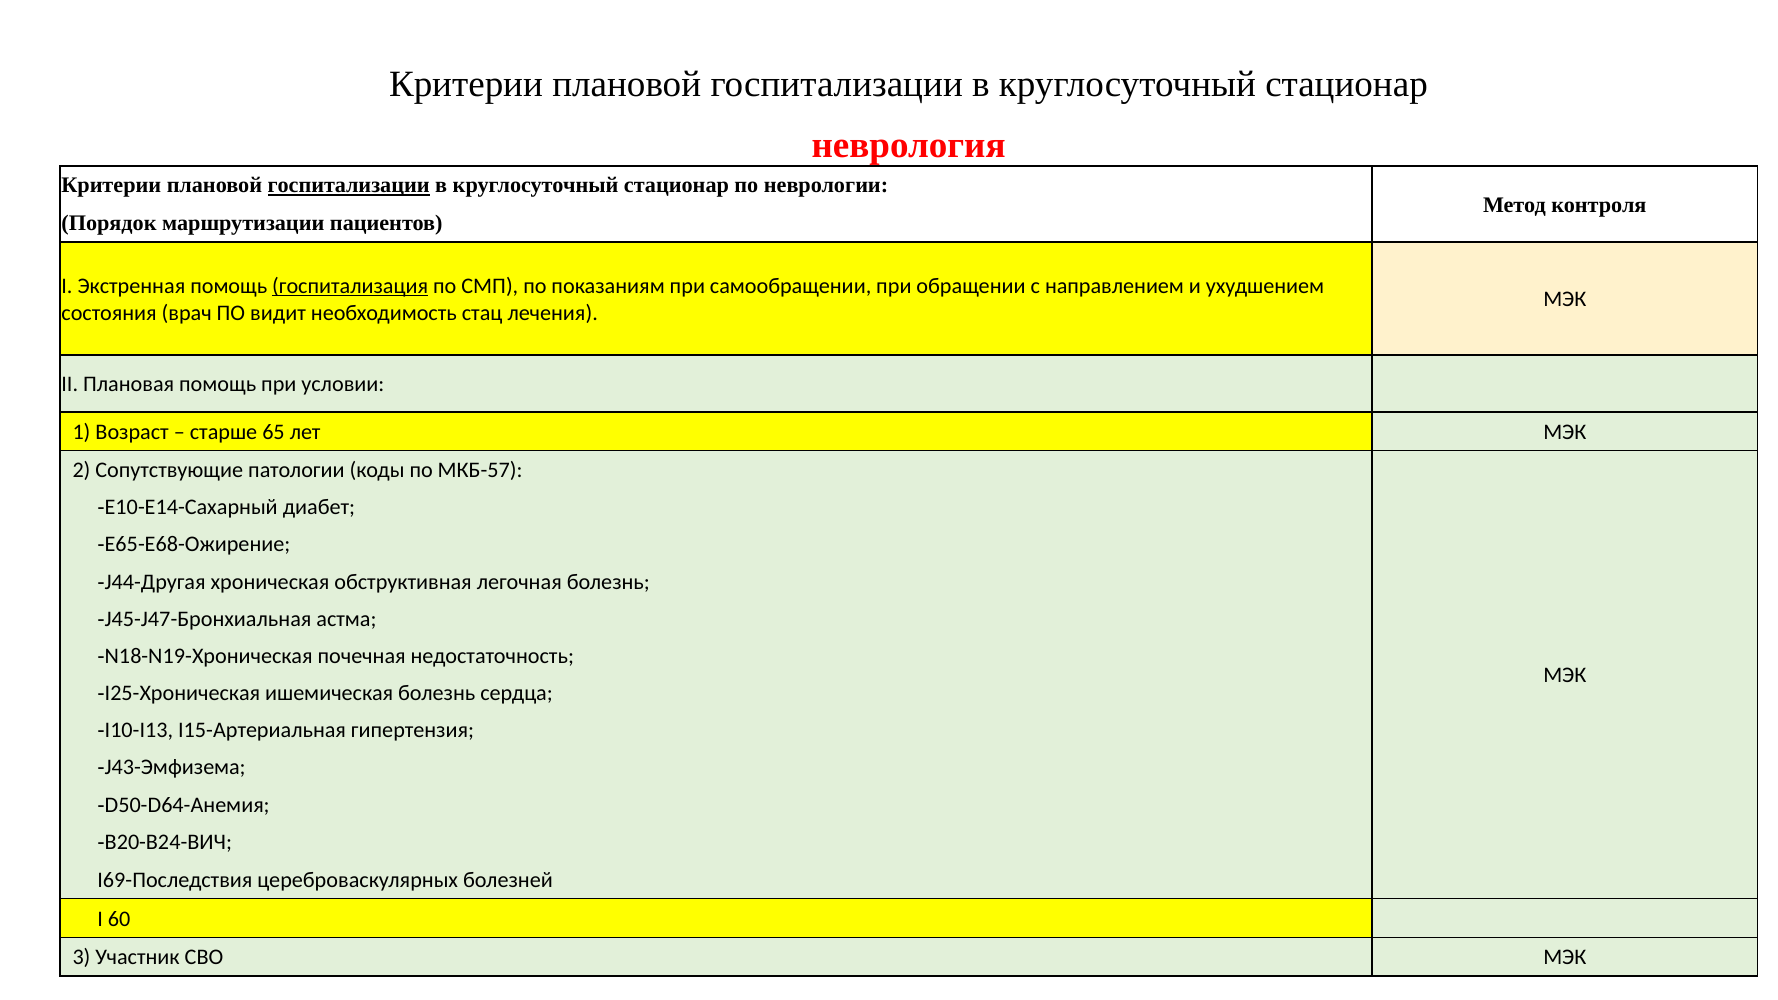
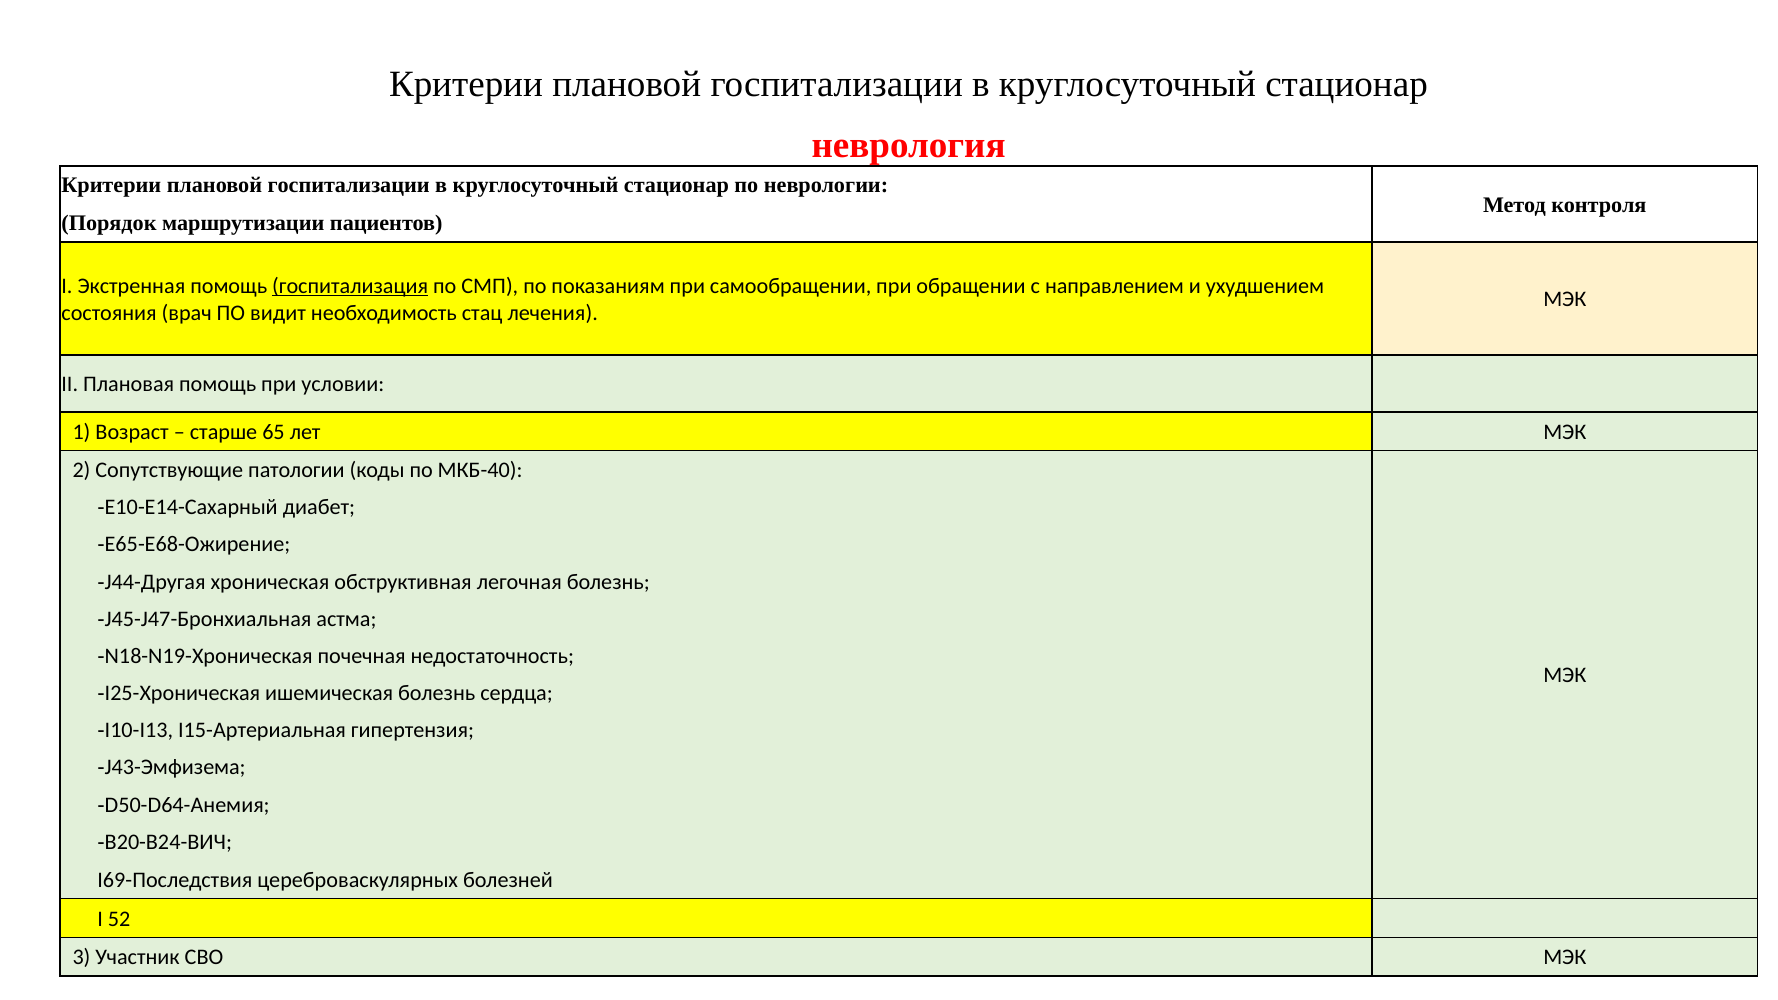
госпитализации at (349, 185) underline: present -> none
МКБ-57: МКБ-57 -> МКБ-40
60: 60 -> 52
